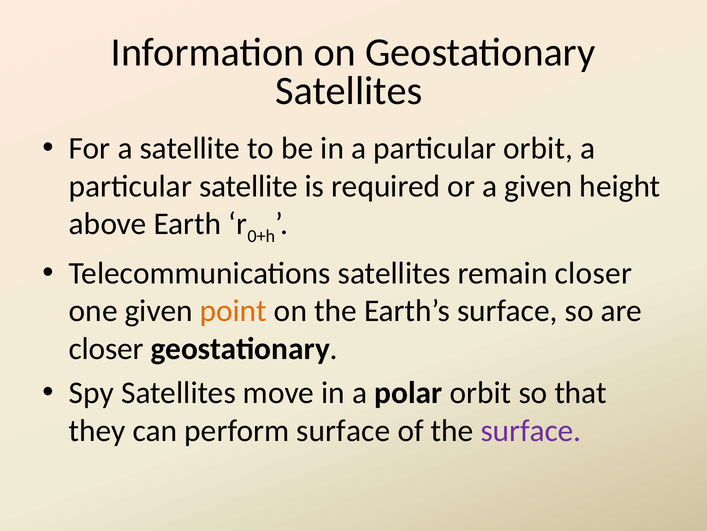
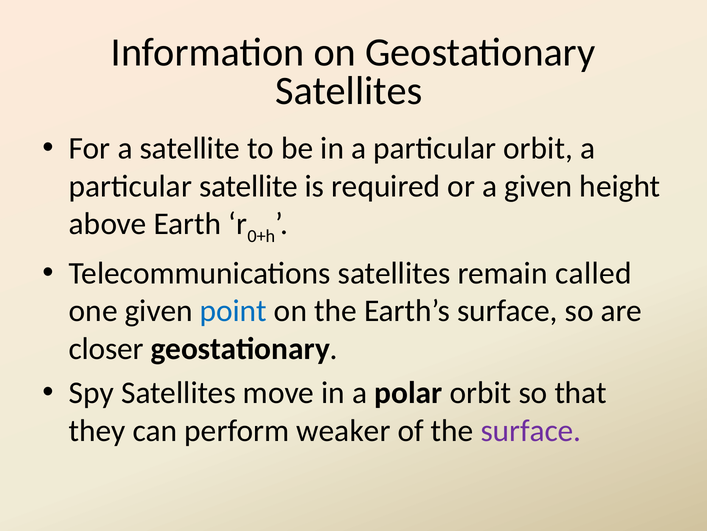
remain closer: closer -> called
point colour: orange -> blue
perform surface: surface -> weaker
